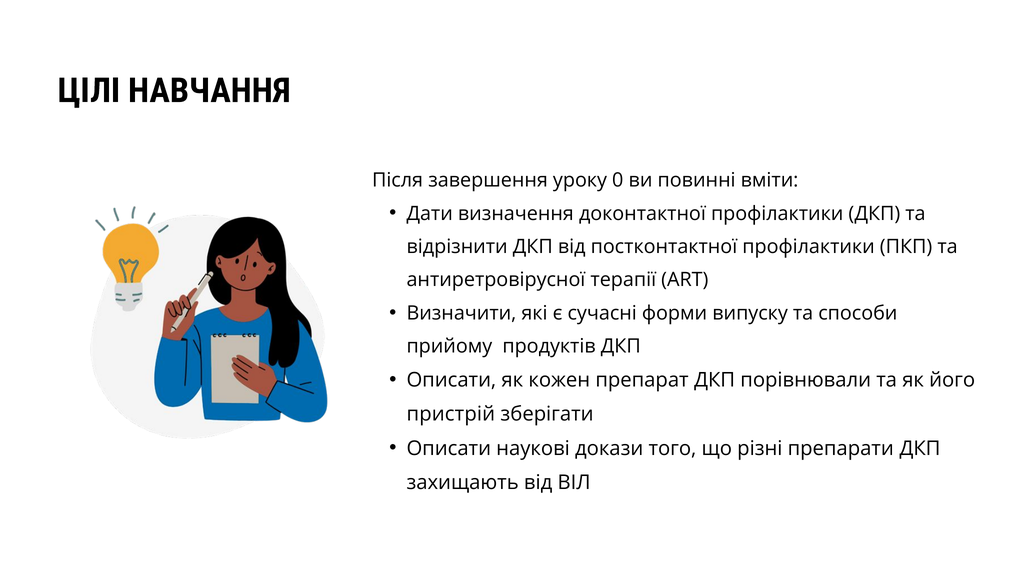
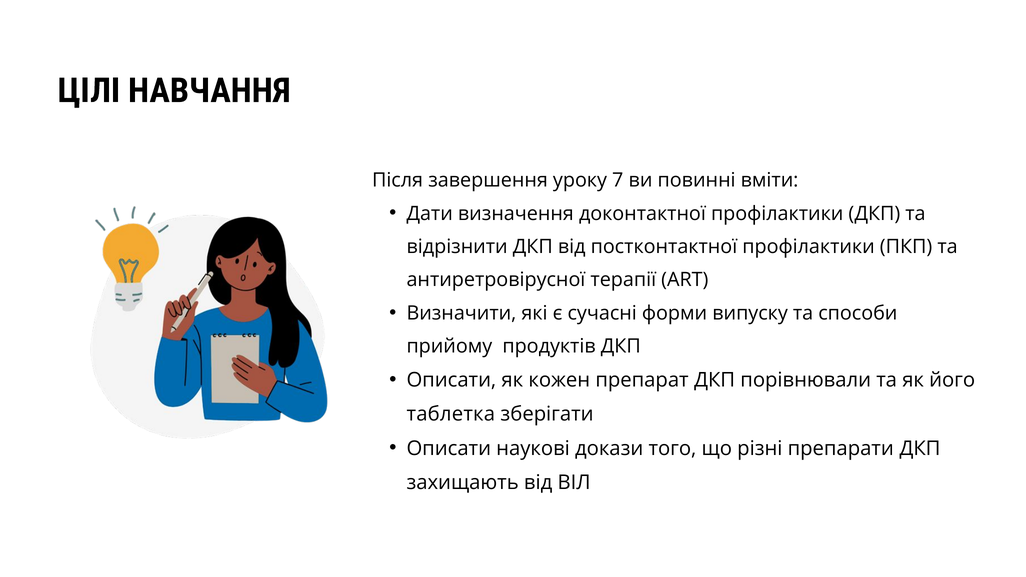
0: 0 -> 7
пристрій: пристрій -> таблетка
